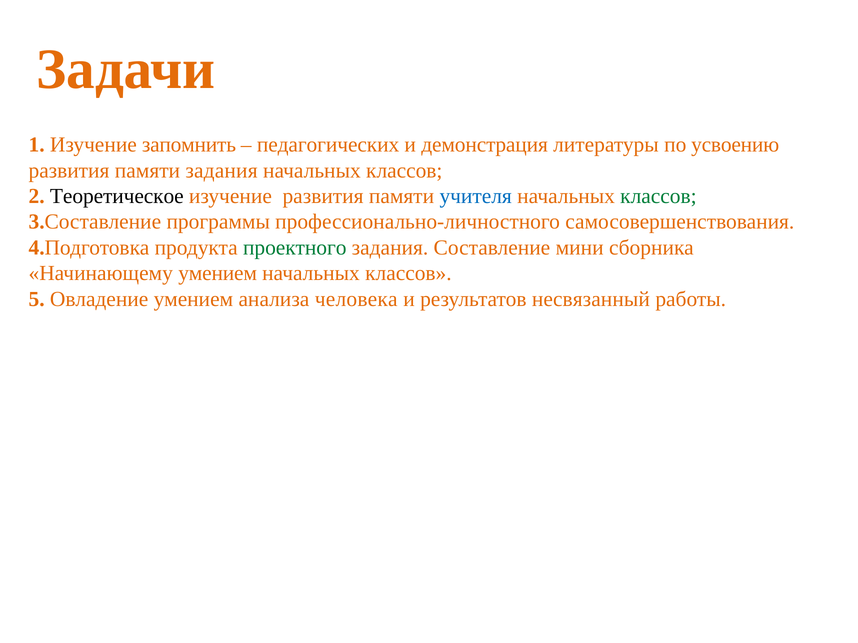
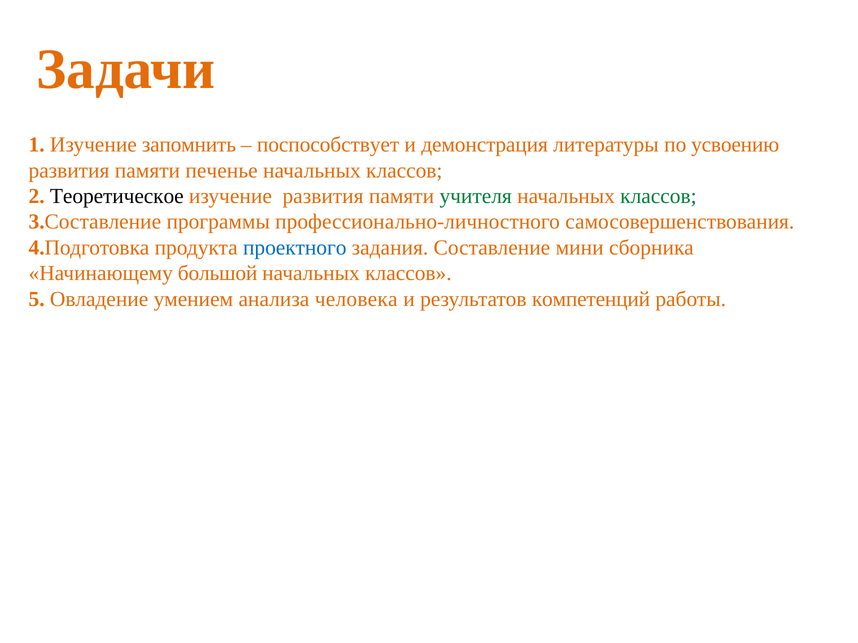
педагогических: педагогических -> поспособствует
памяти задания: задания -> печенье
учителя colour: blue -> green
проектного colour: green -> blue
Начинающему умением: умением -> большой
несвязанный: несвязанный -> компетенций
